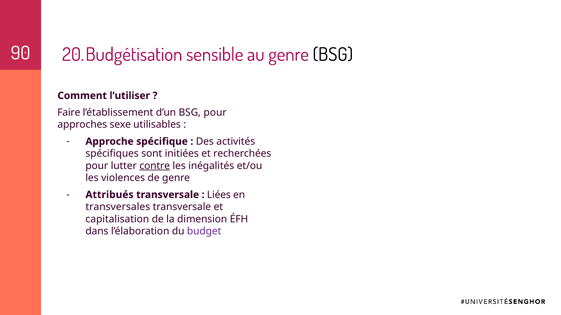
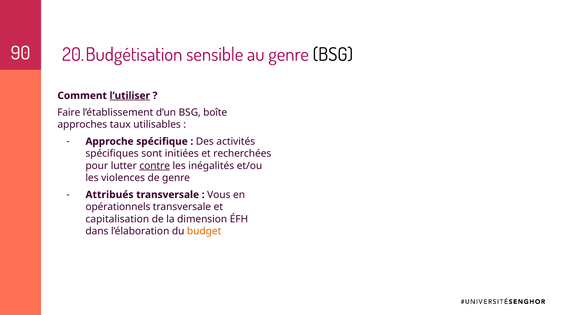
l’utiliser underline: none -> present
BSG pour: pour -> boîte
sexe: sexe -> taux
Liées: Liées -> Vous
transversales: transversales -> opérationnels
budget colour: purple -> orange
